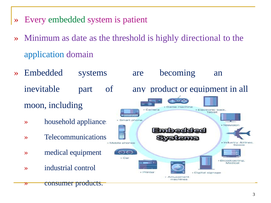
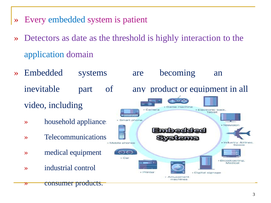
embedded at (67, 20) colour: green -> blue
Minimum: Minimum -> Detectors
directional: directional -> interaction
moon: moon -> video
